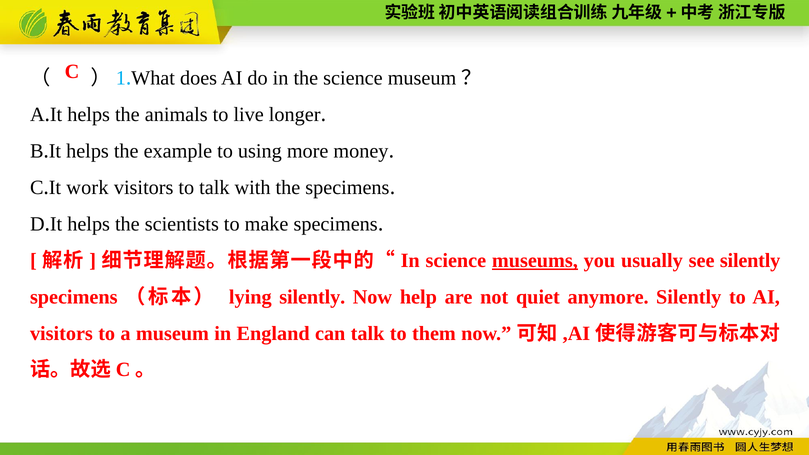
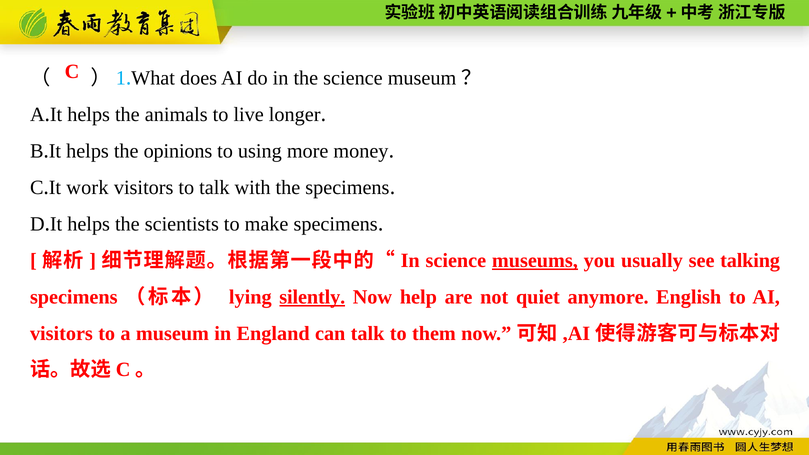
example: example -> opinions
see silently: silently -> talking
silently at (312, 297) underline: none -> present
anymore Silently: Silently -> English
